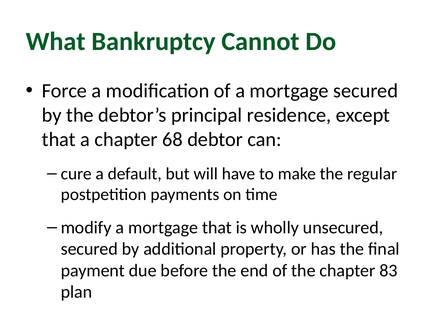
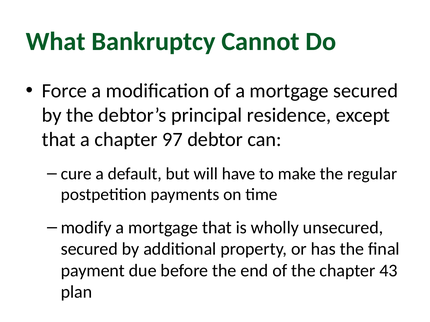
68: 68 -> 97
83: 83 -> 43
